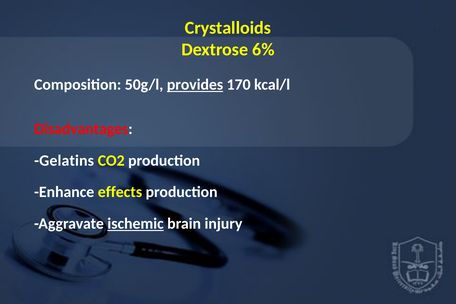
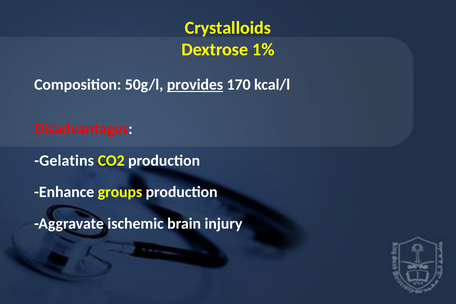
6%: 6% -> 1%
effects: effects -> groups
ischemic underline: present -> none
